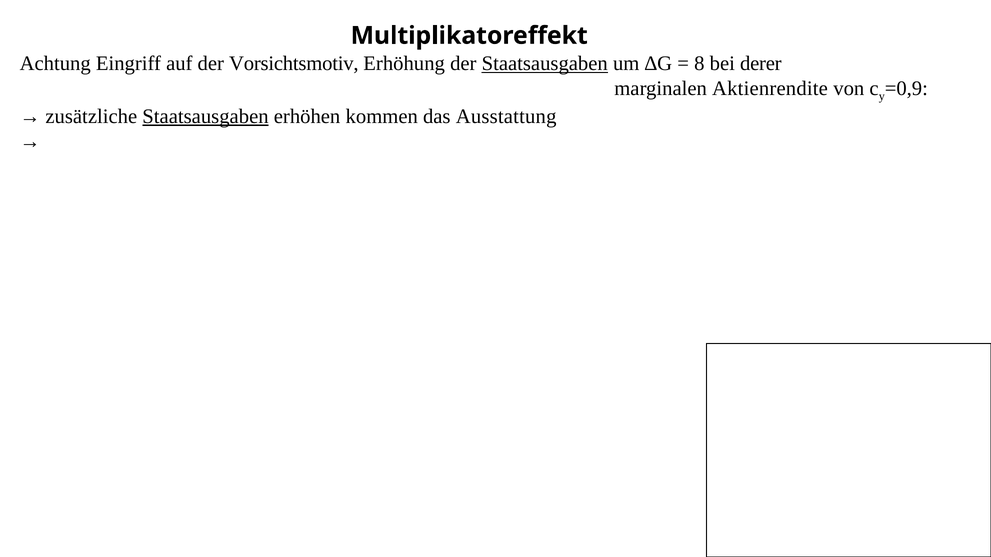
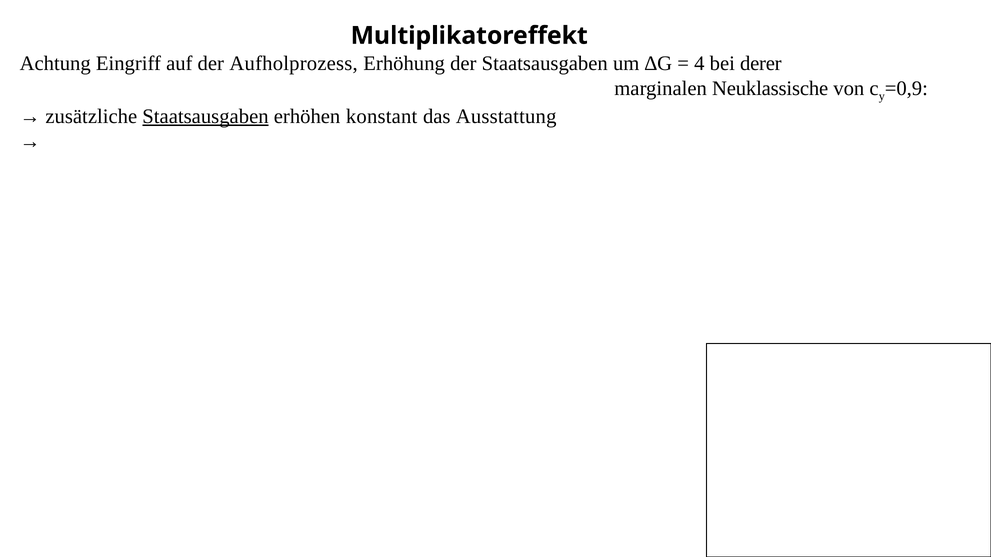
Vorsichtsmotiv: Vorsichtsmotiv -> Aufholprozess
Staatsausgaben at (545, 64) underline: present -> none
8: 8 -> 4
Aktienrendite: Aktienrendite -> Neuklassische
kommen: kommen -> konstant
